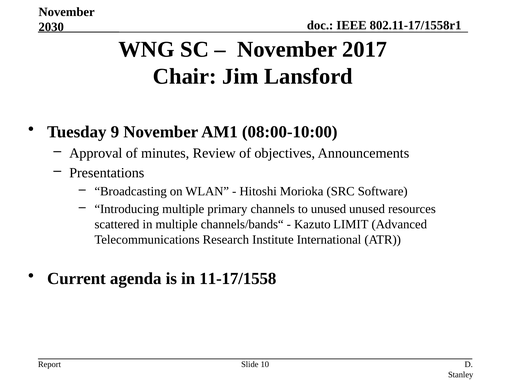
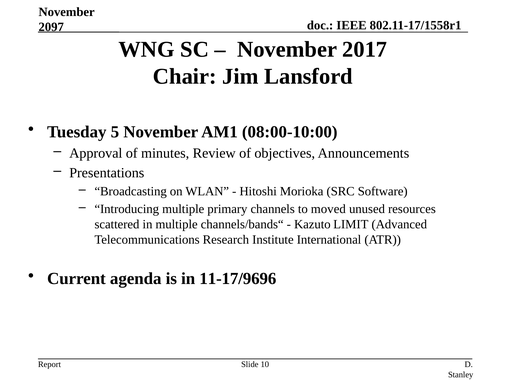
2030: 2030 -> 2097
9: 9 -> 5
to unused: unused -> moved
11-17/1558: 11-17/1558 -> 11-17/9696
